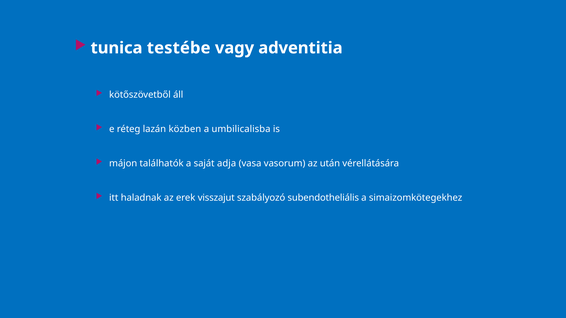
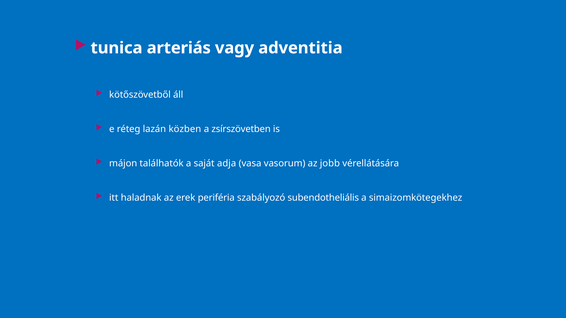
testébe: testébe -> arteriás
umbilicalisba: umbilicalisba -> zsírszövetben
után: után -> jobb
visszajut: visszajut -> periféria
